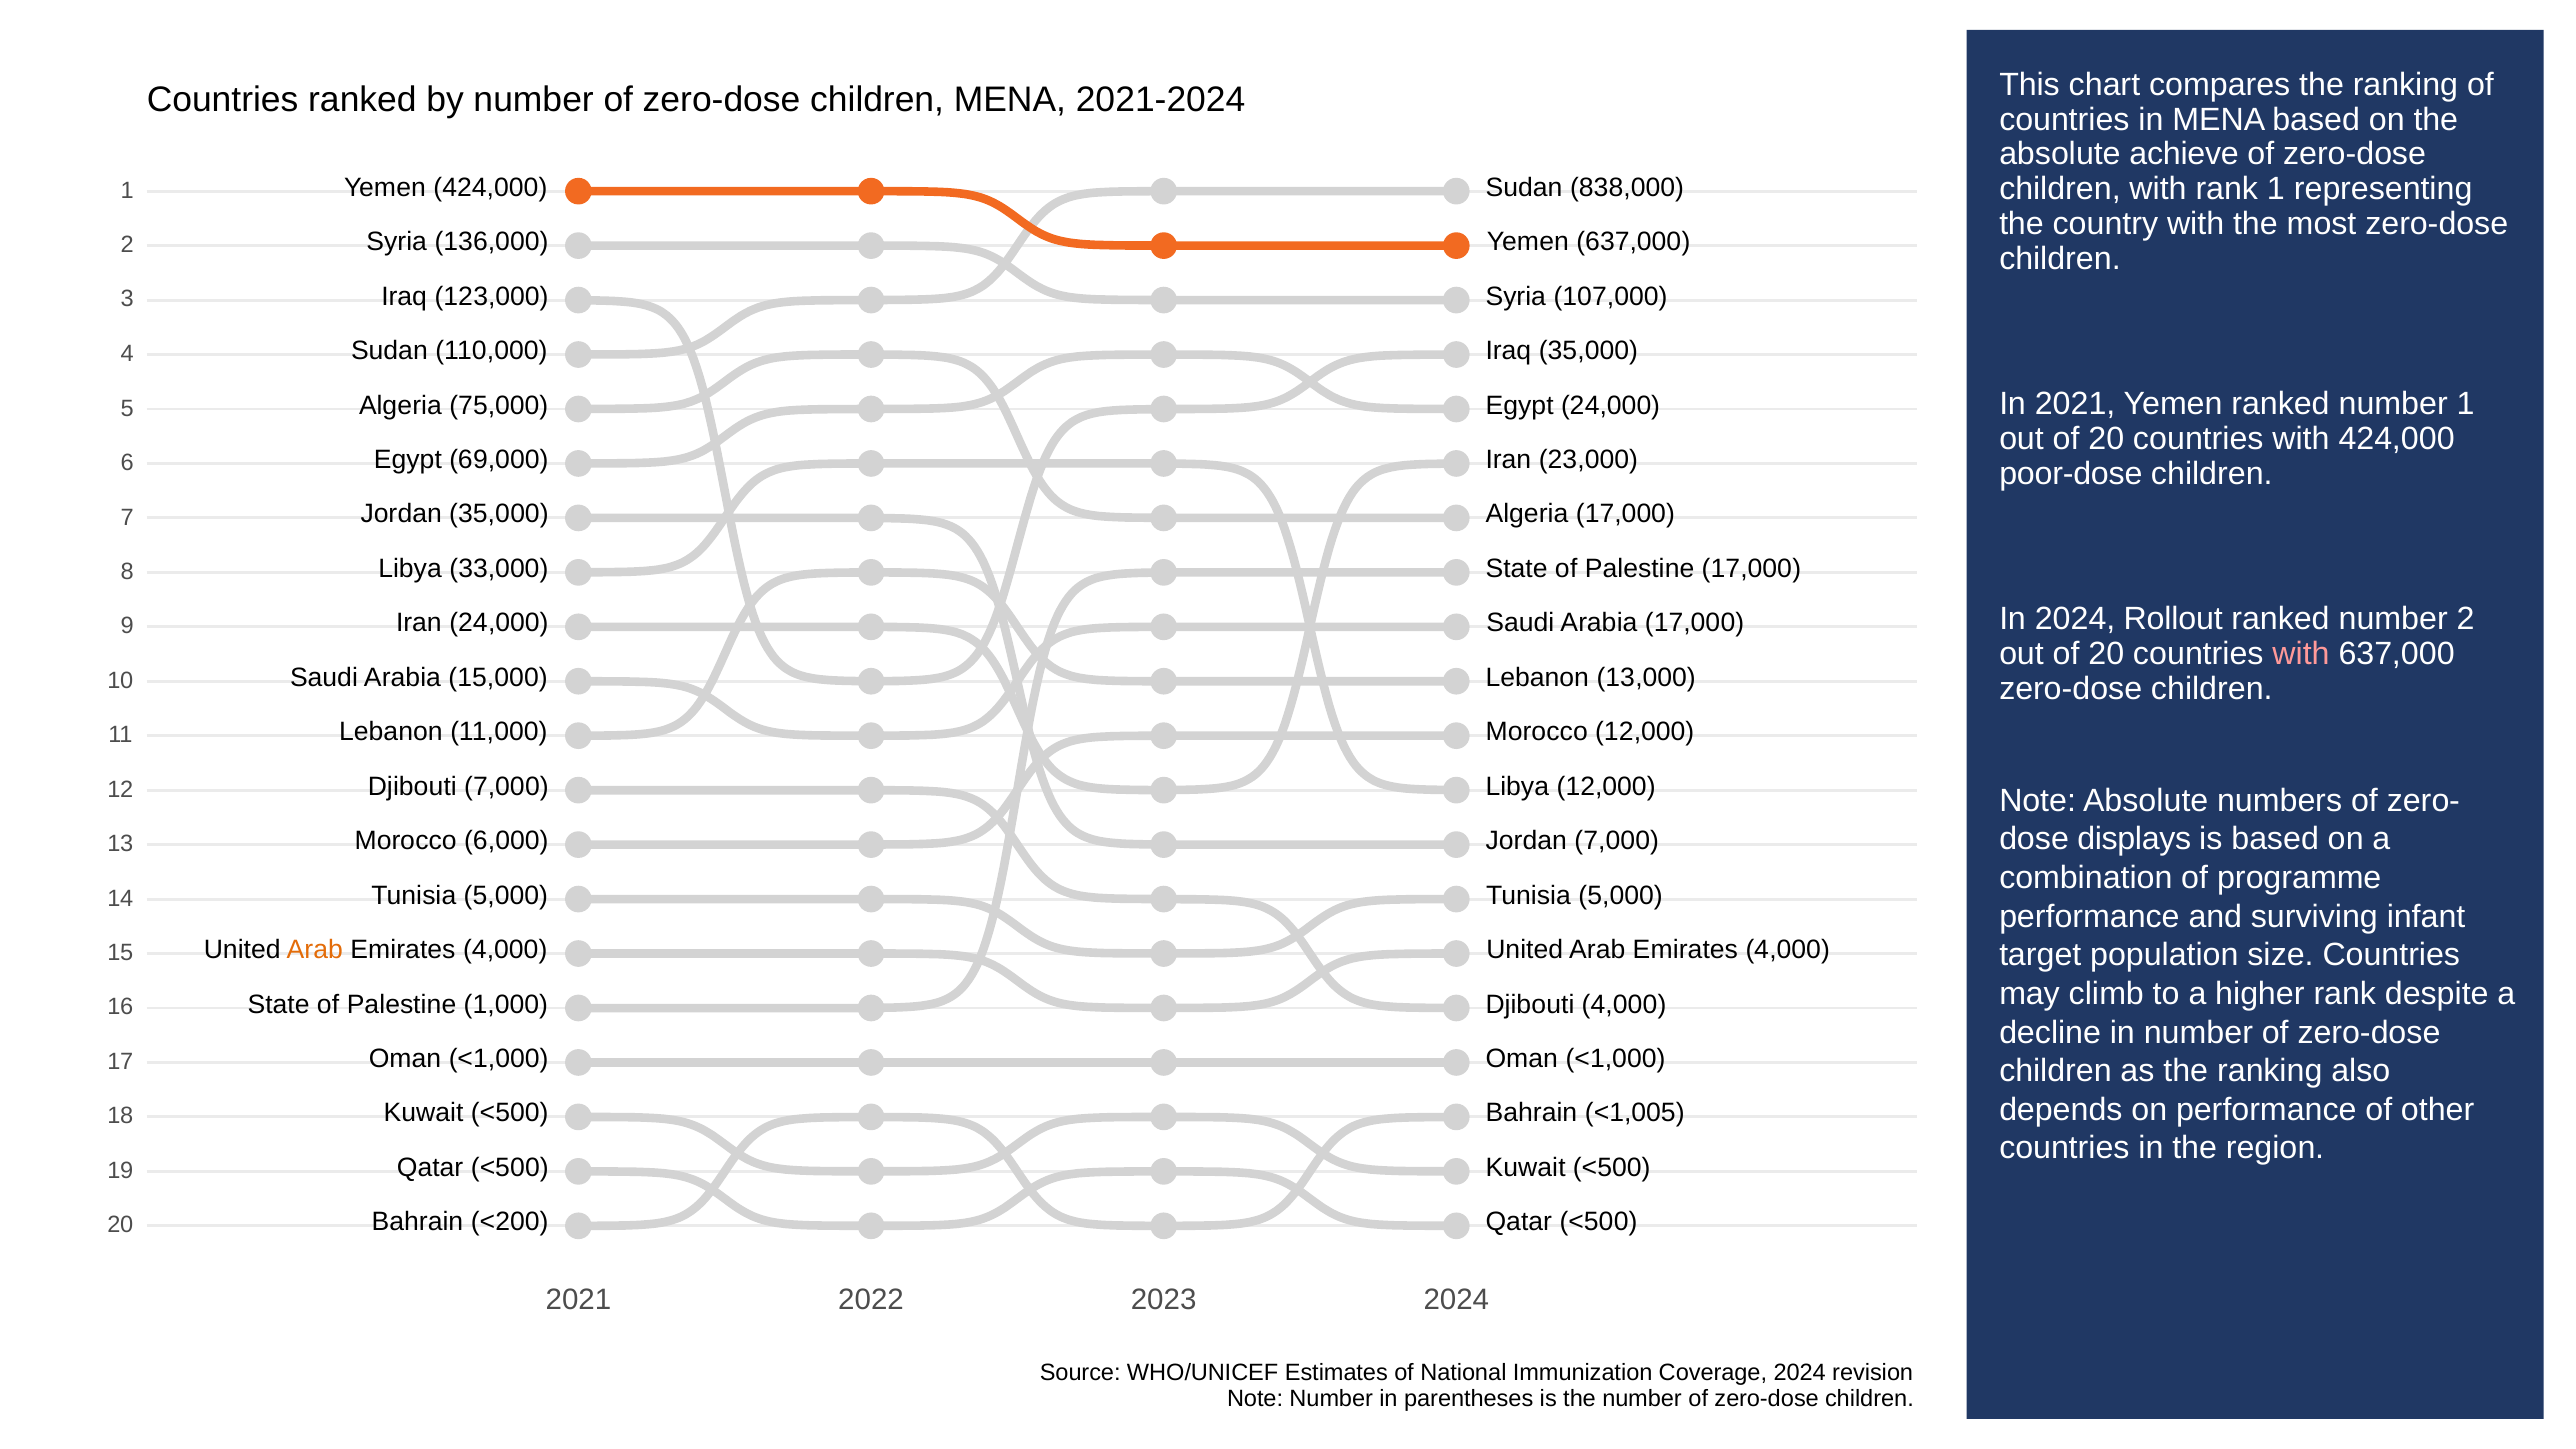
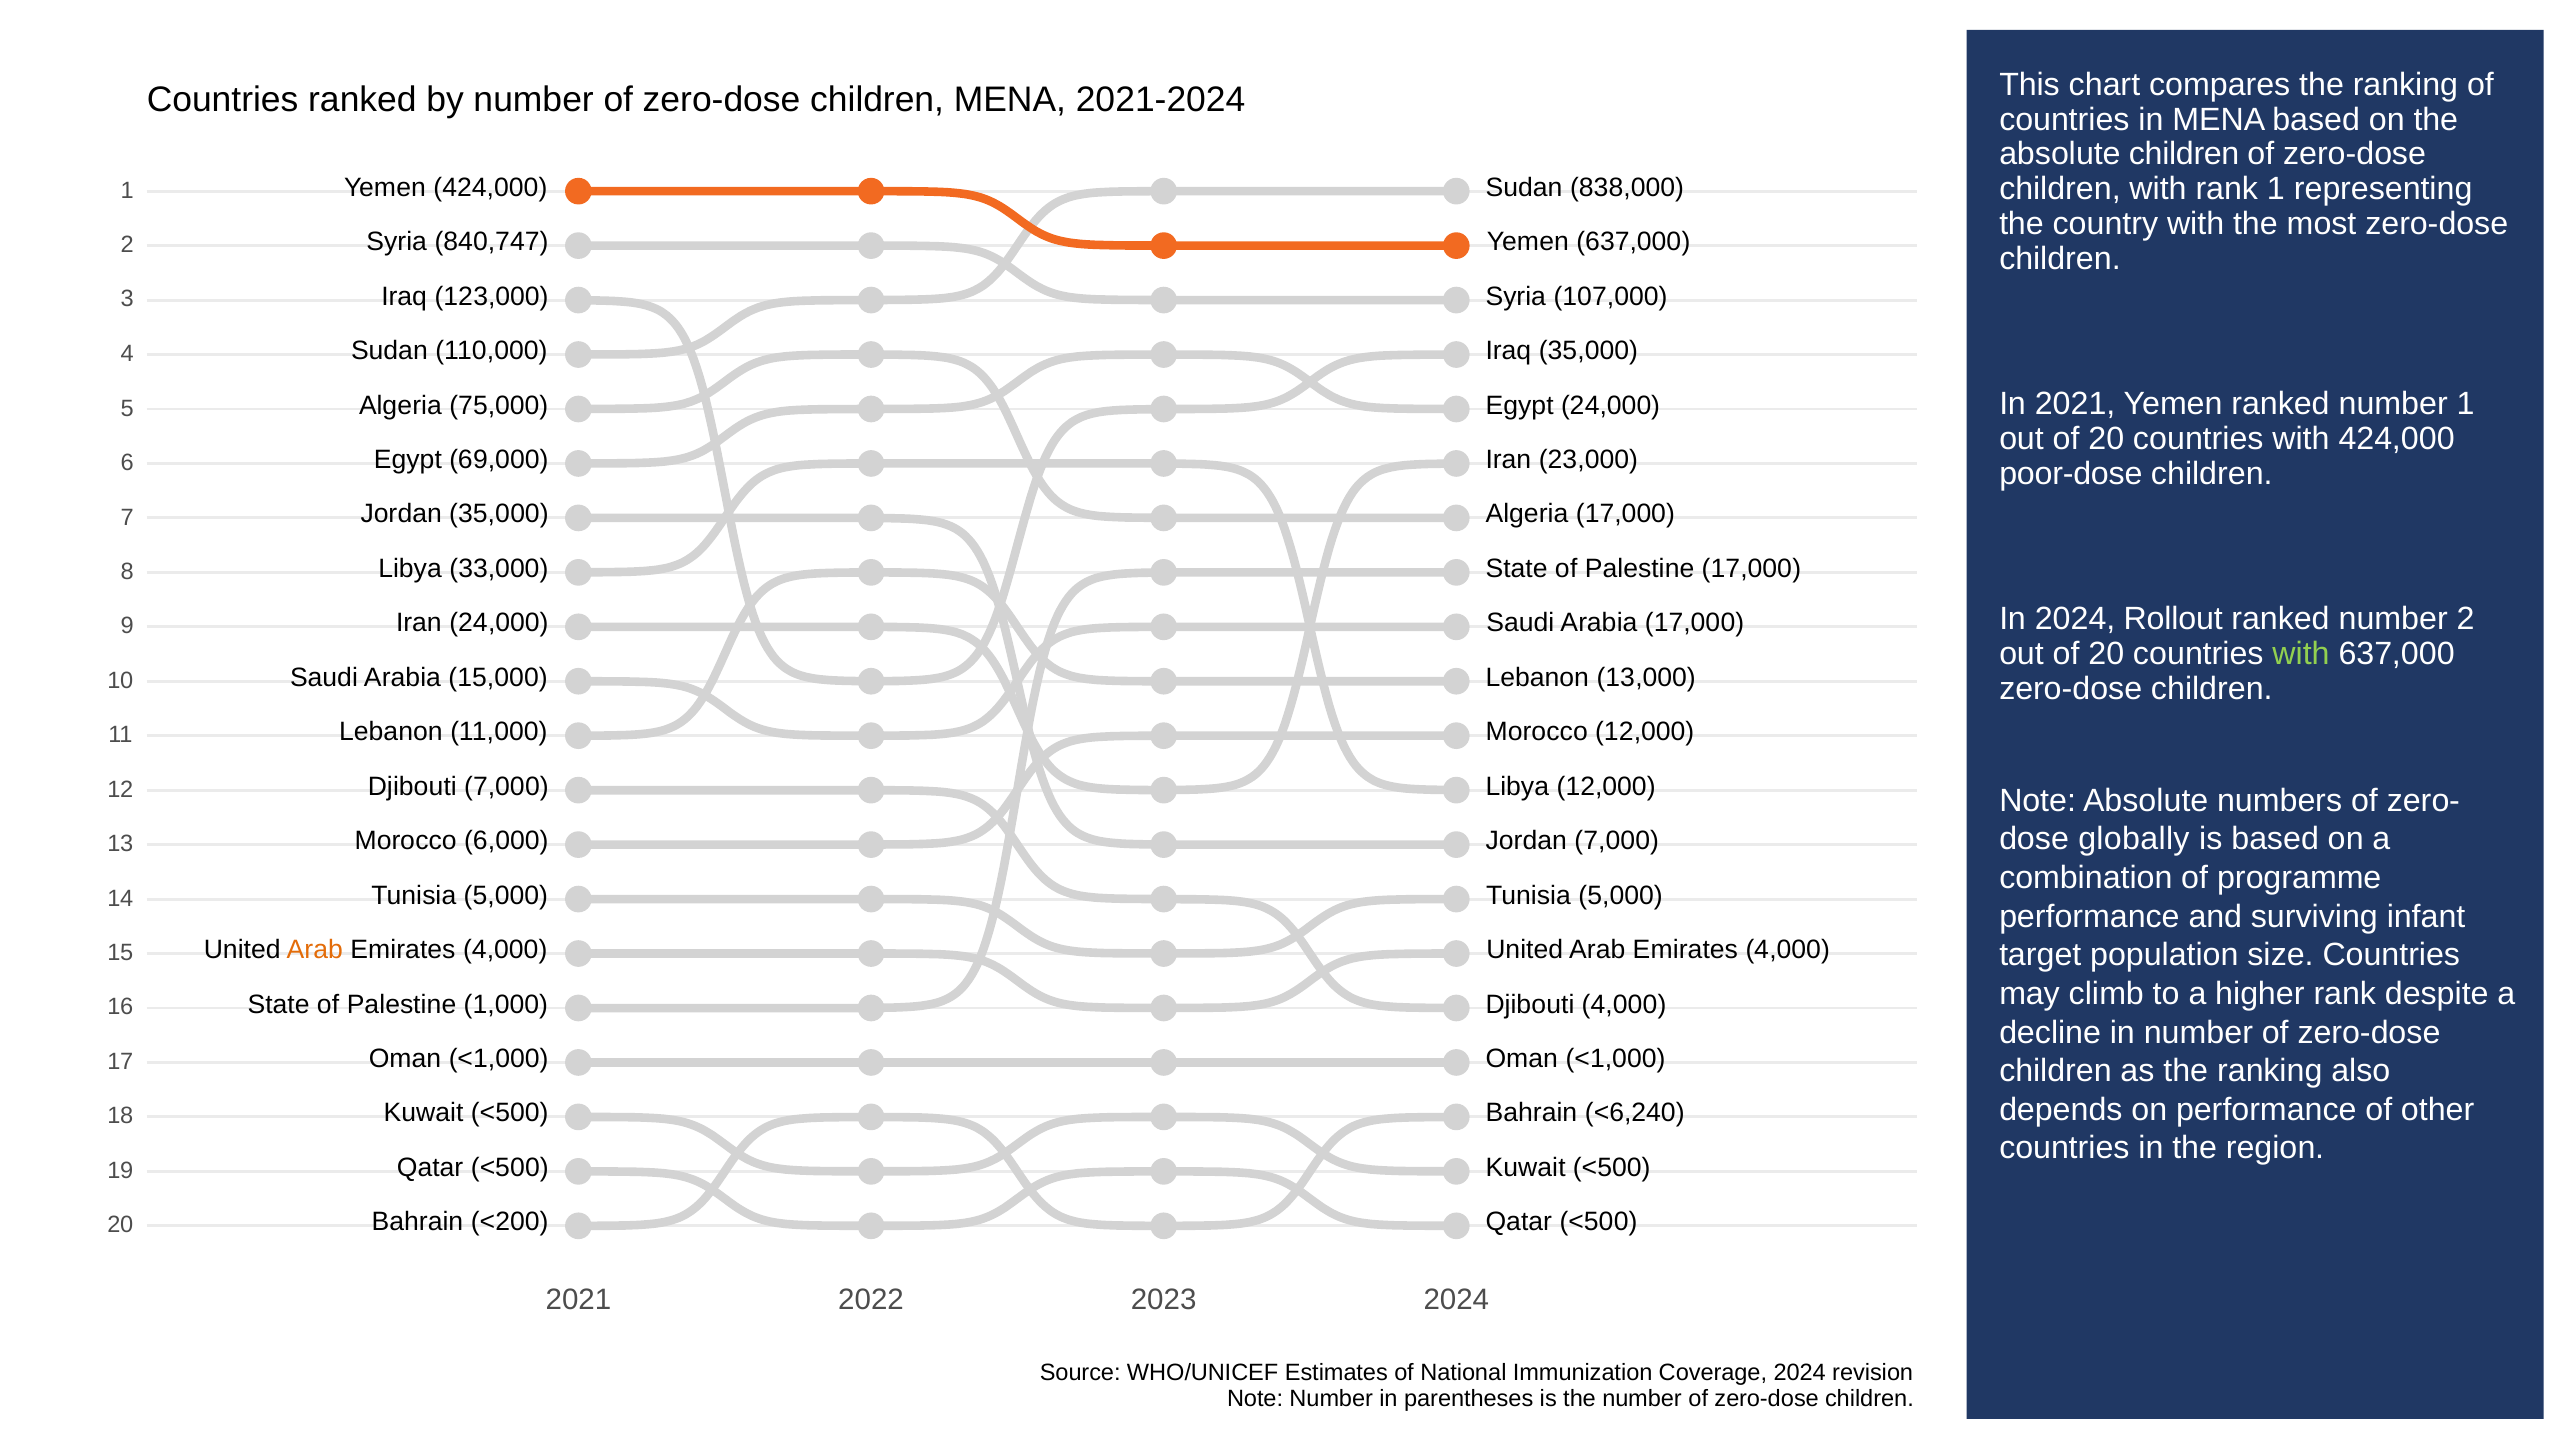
absolute achieve: achieve -> children
136,000: 136,000 -> 840,747
with at (2301, 654) colour: pink -> light green
displays: displays -> globally
<1,005: <1,005 -> <6,240
